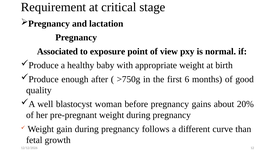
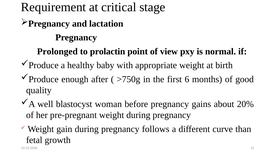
Associated: Associated -> Prolonged
exposure: exposure -> prolactin
